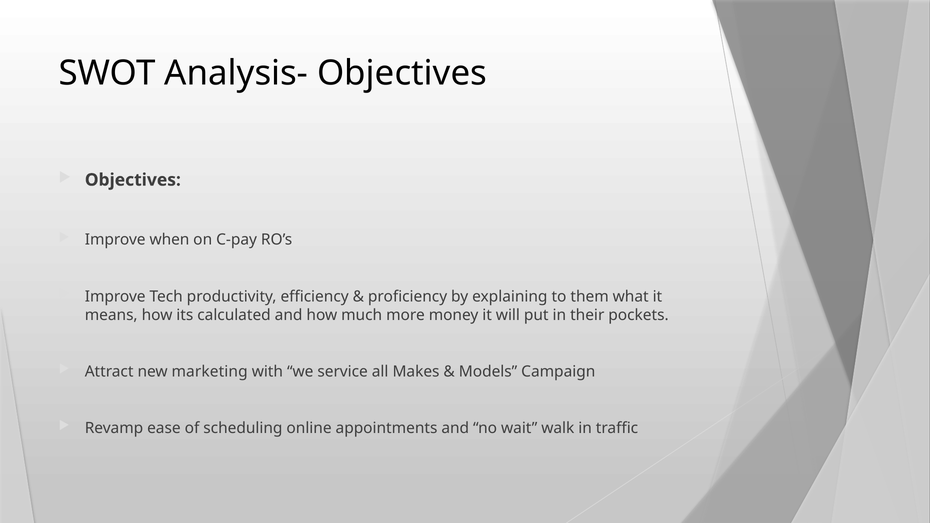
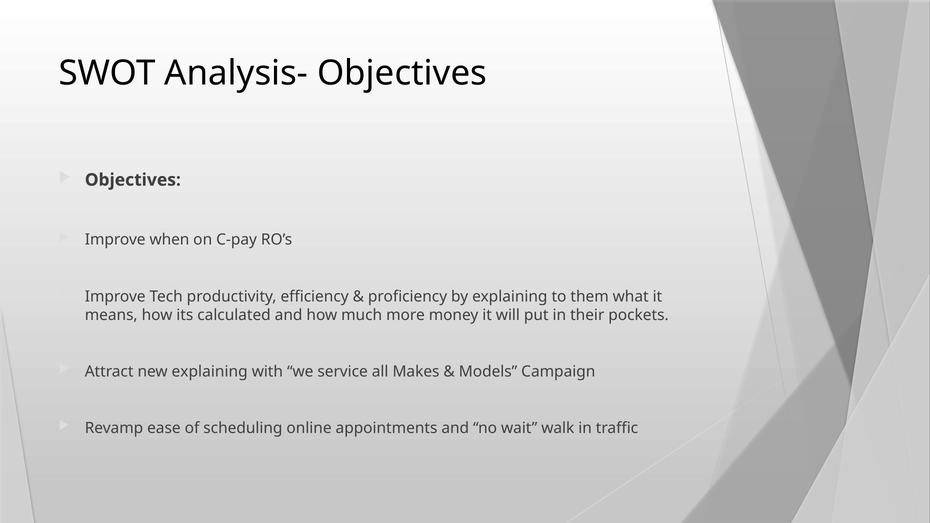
new marketing: marketing -> explaining
